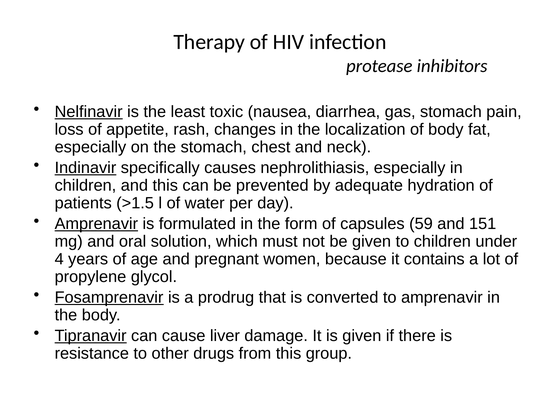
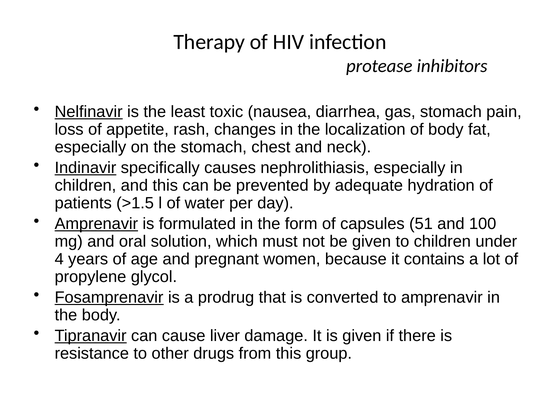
59: 59 -> 51
151: 151 -> 100
